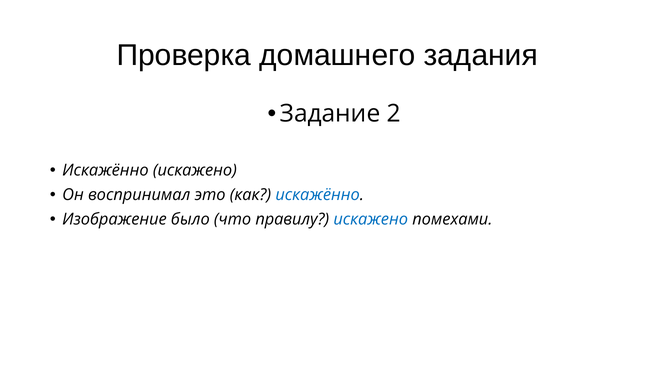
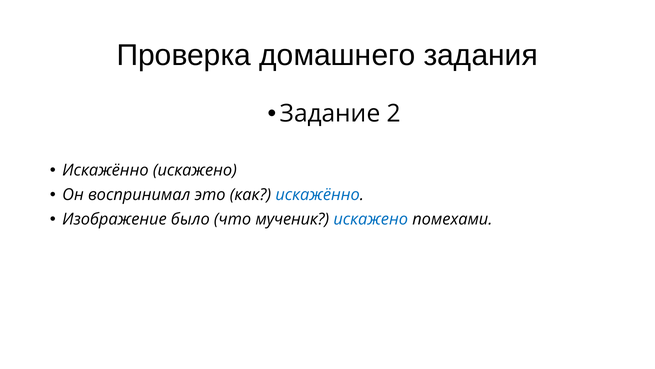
правилу: правилу -> мученик
